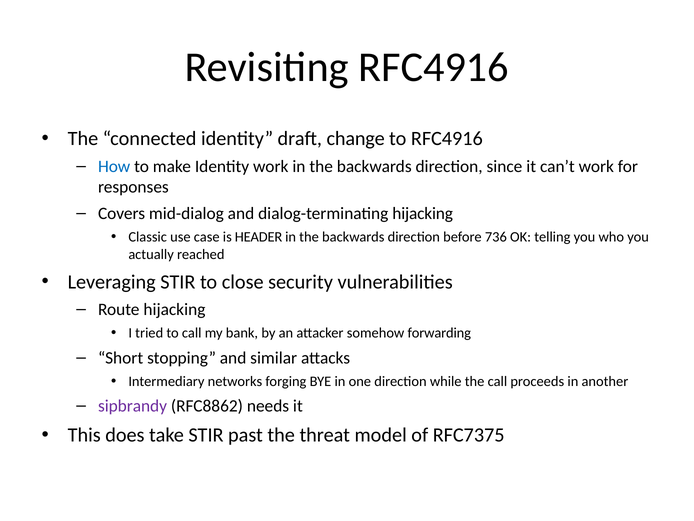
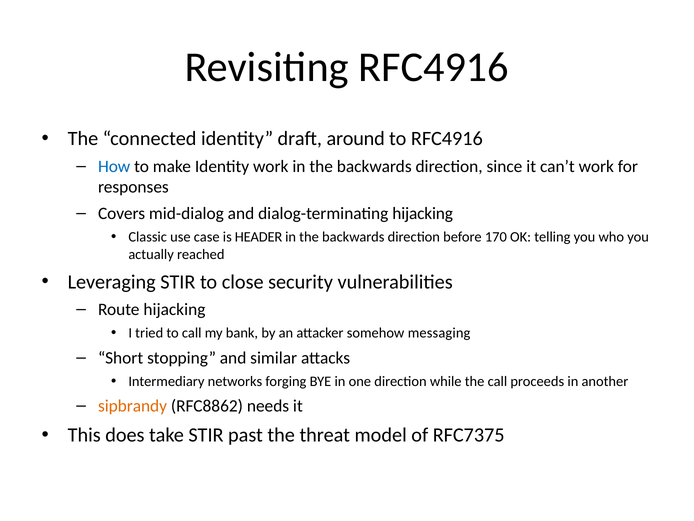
change: change -> around
736: 736 -> 170
forwarding: forwarding -> messaging
sipbrandy colour: purple -> orange
